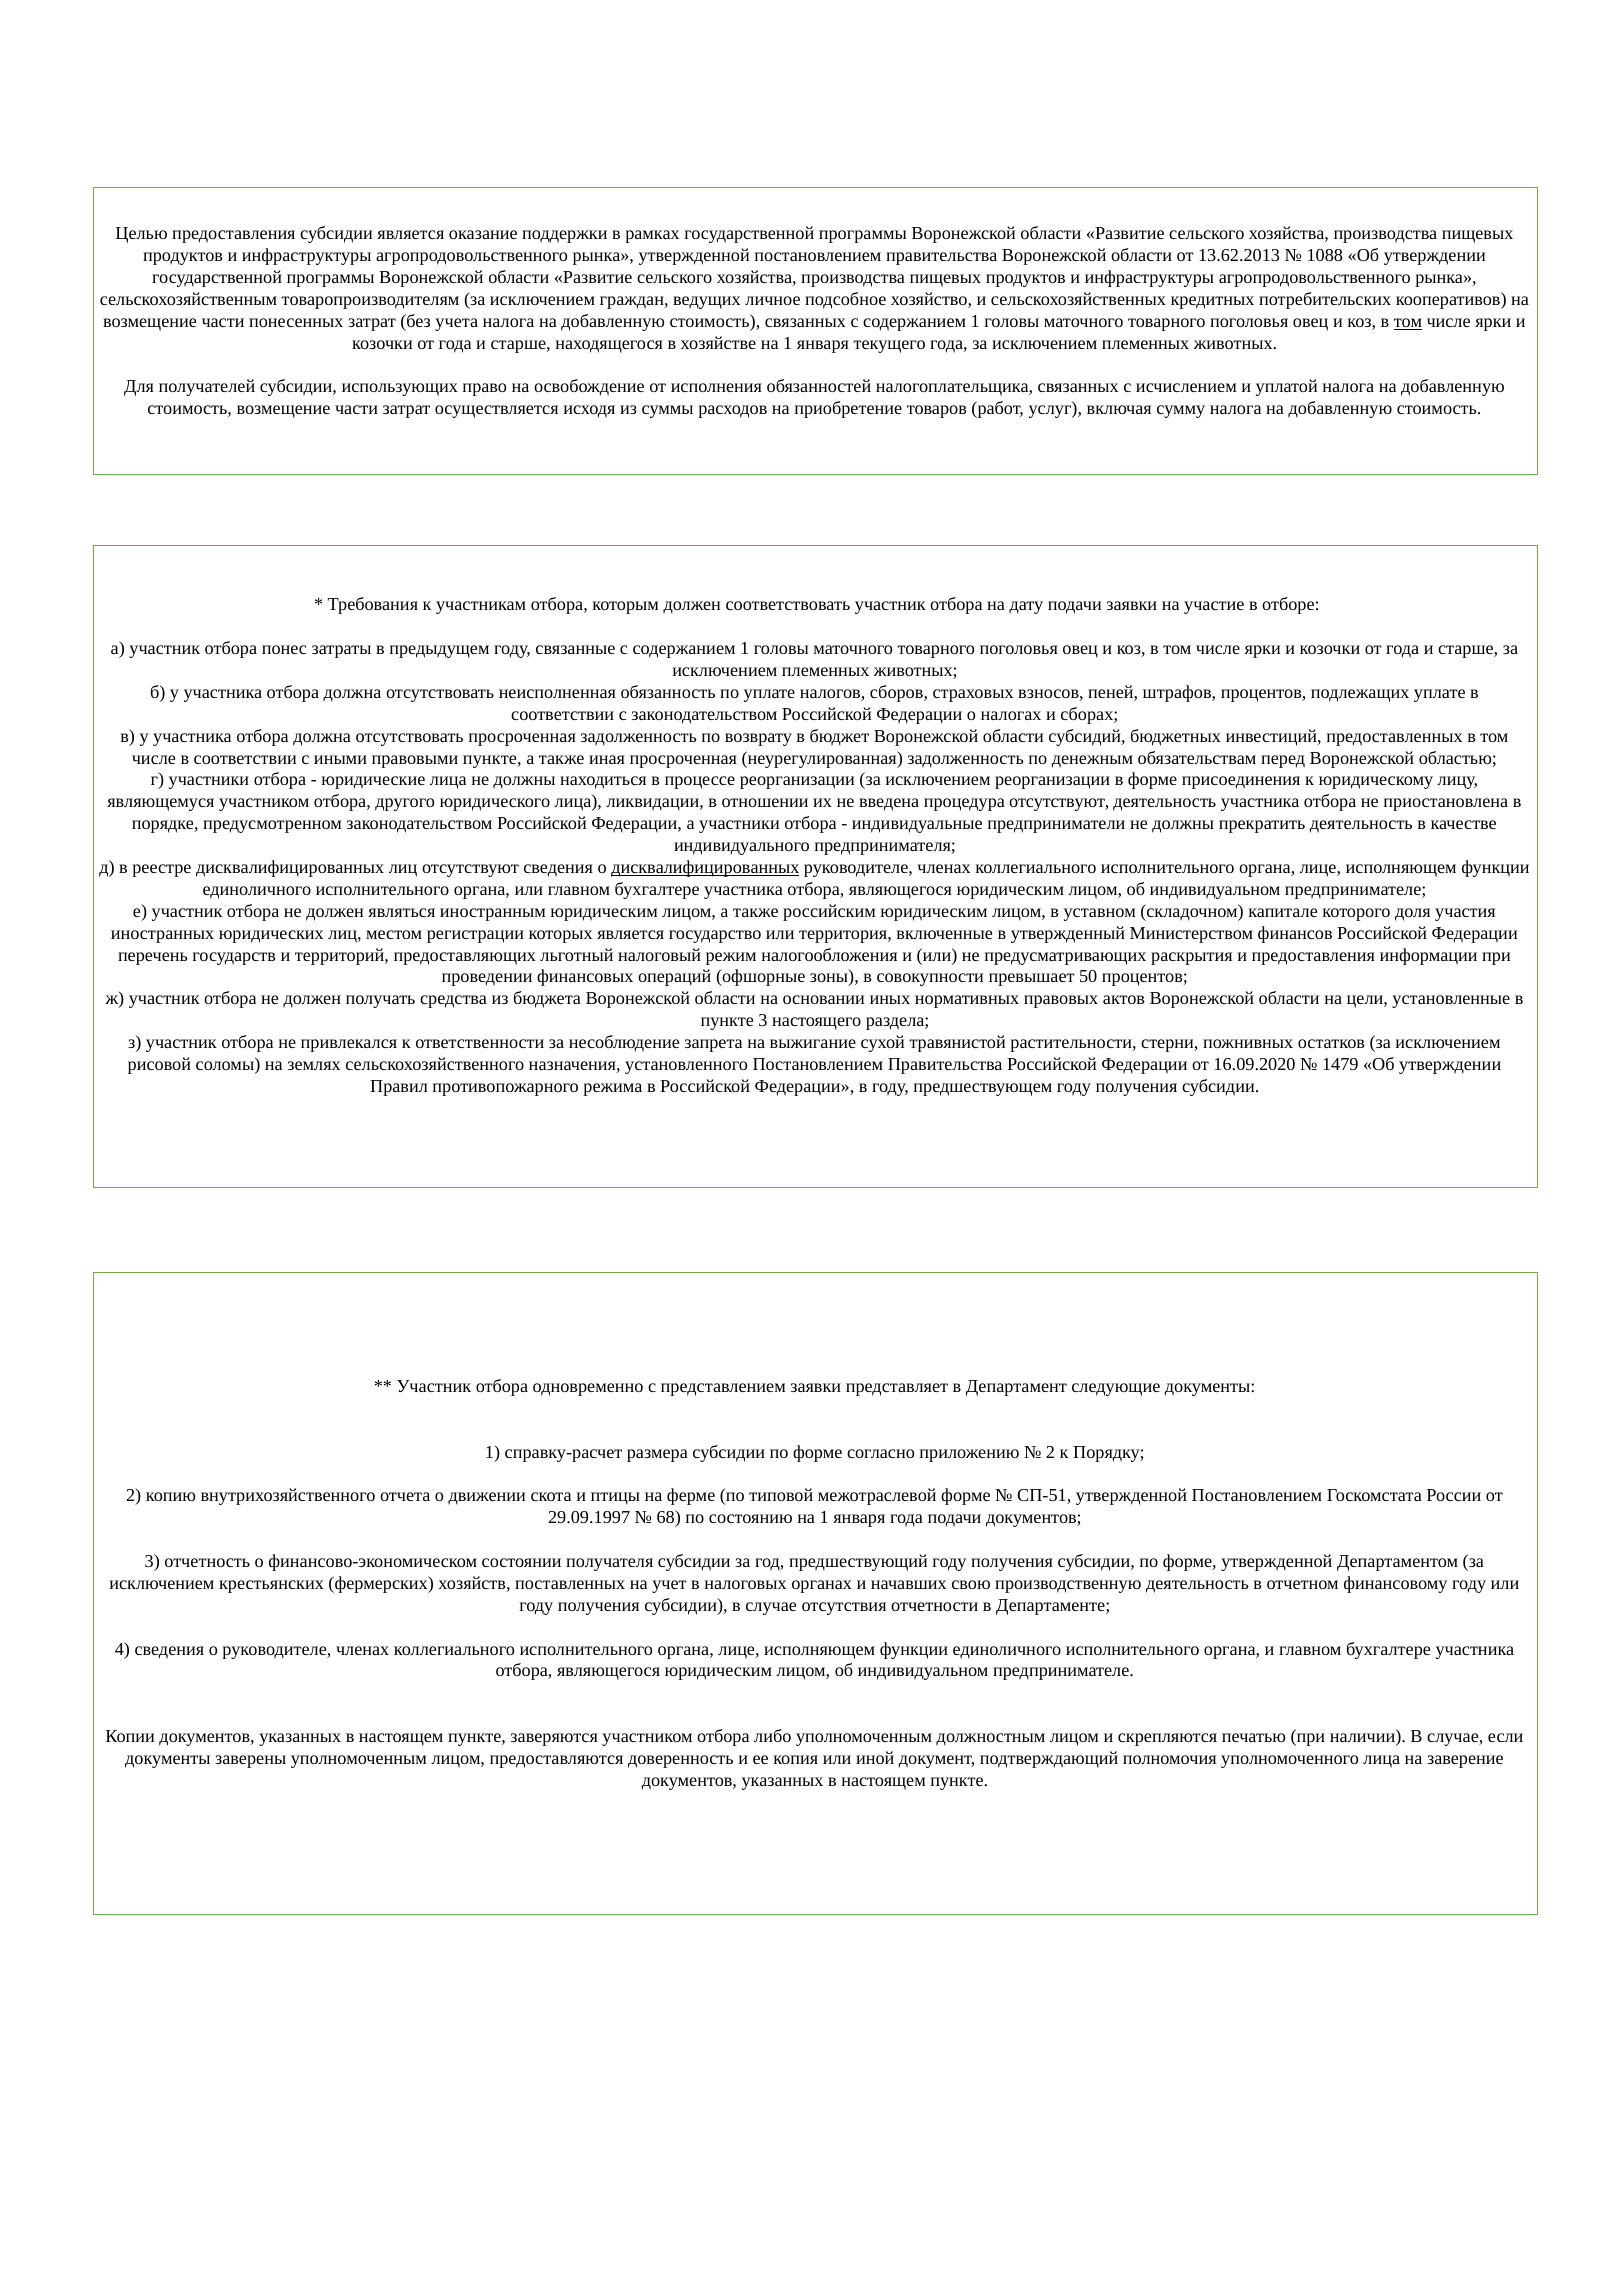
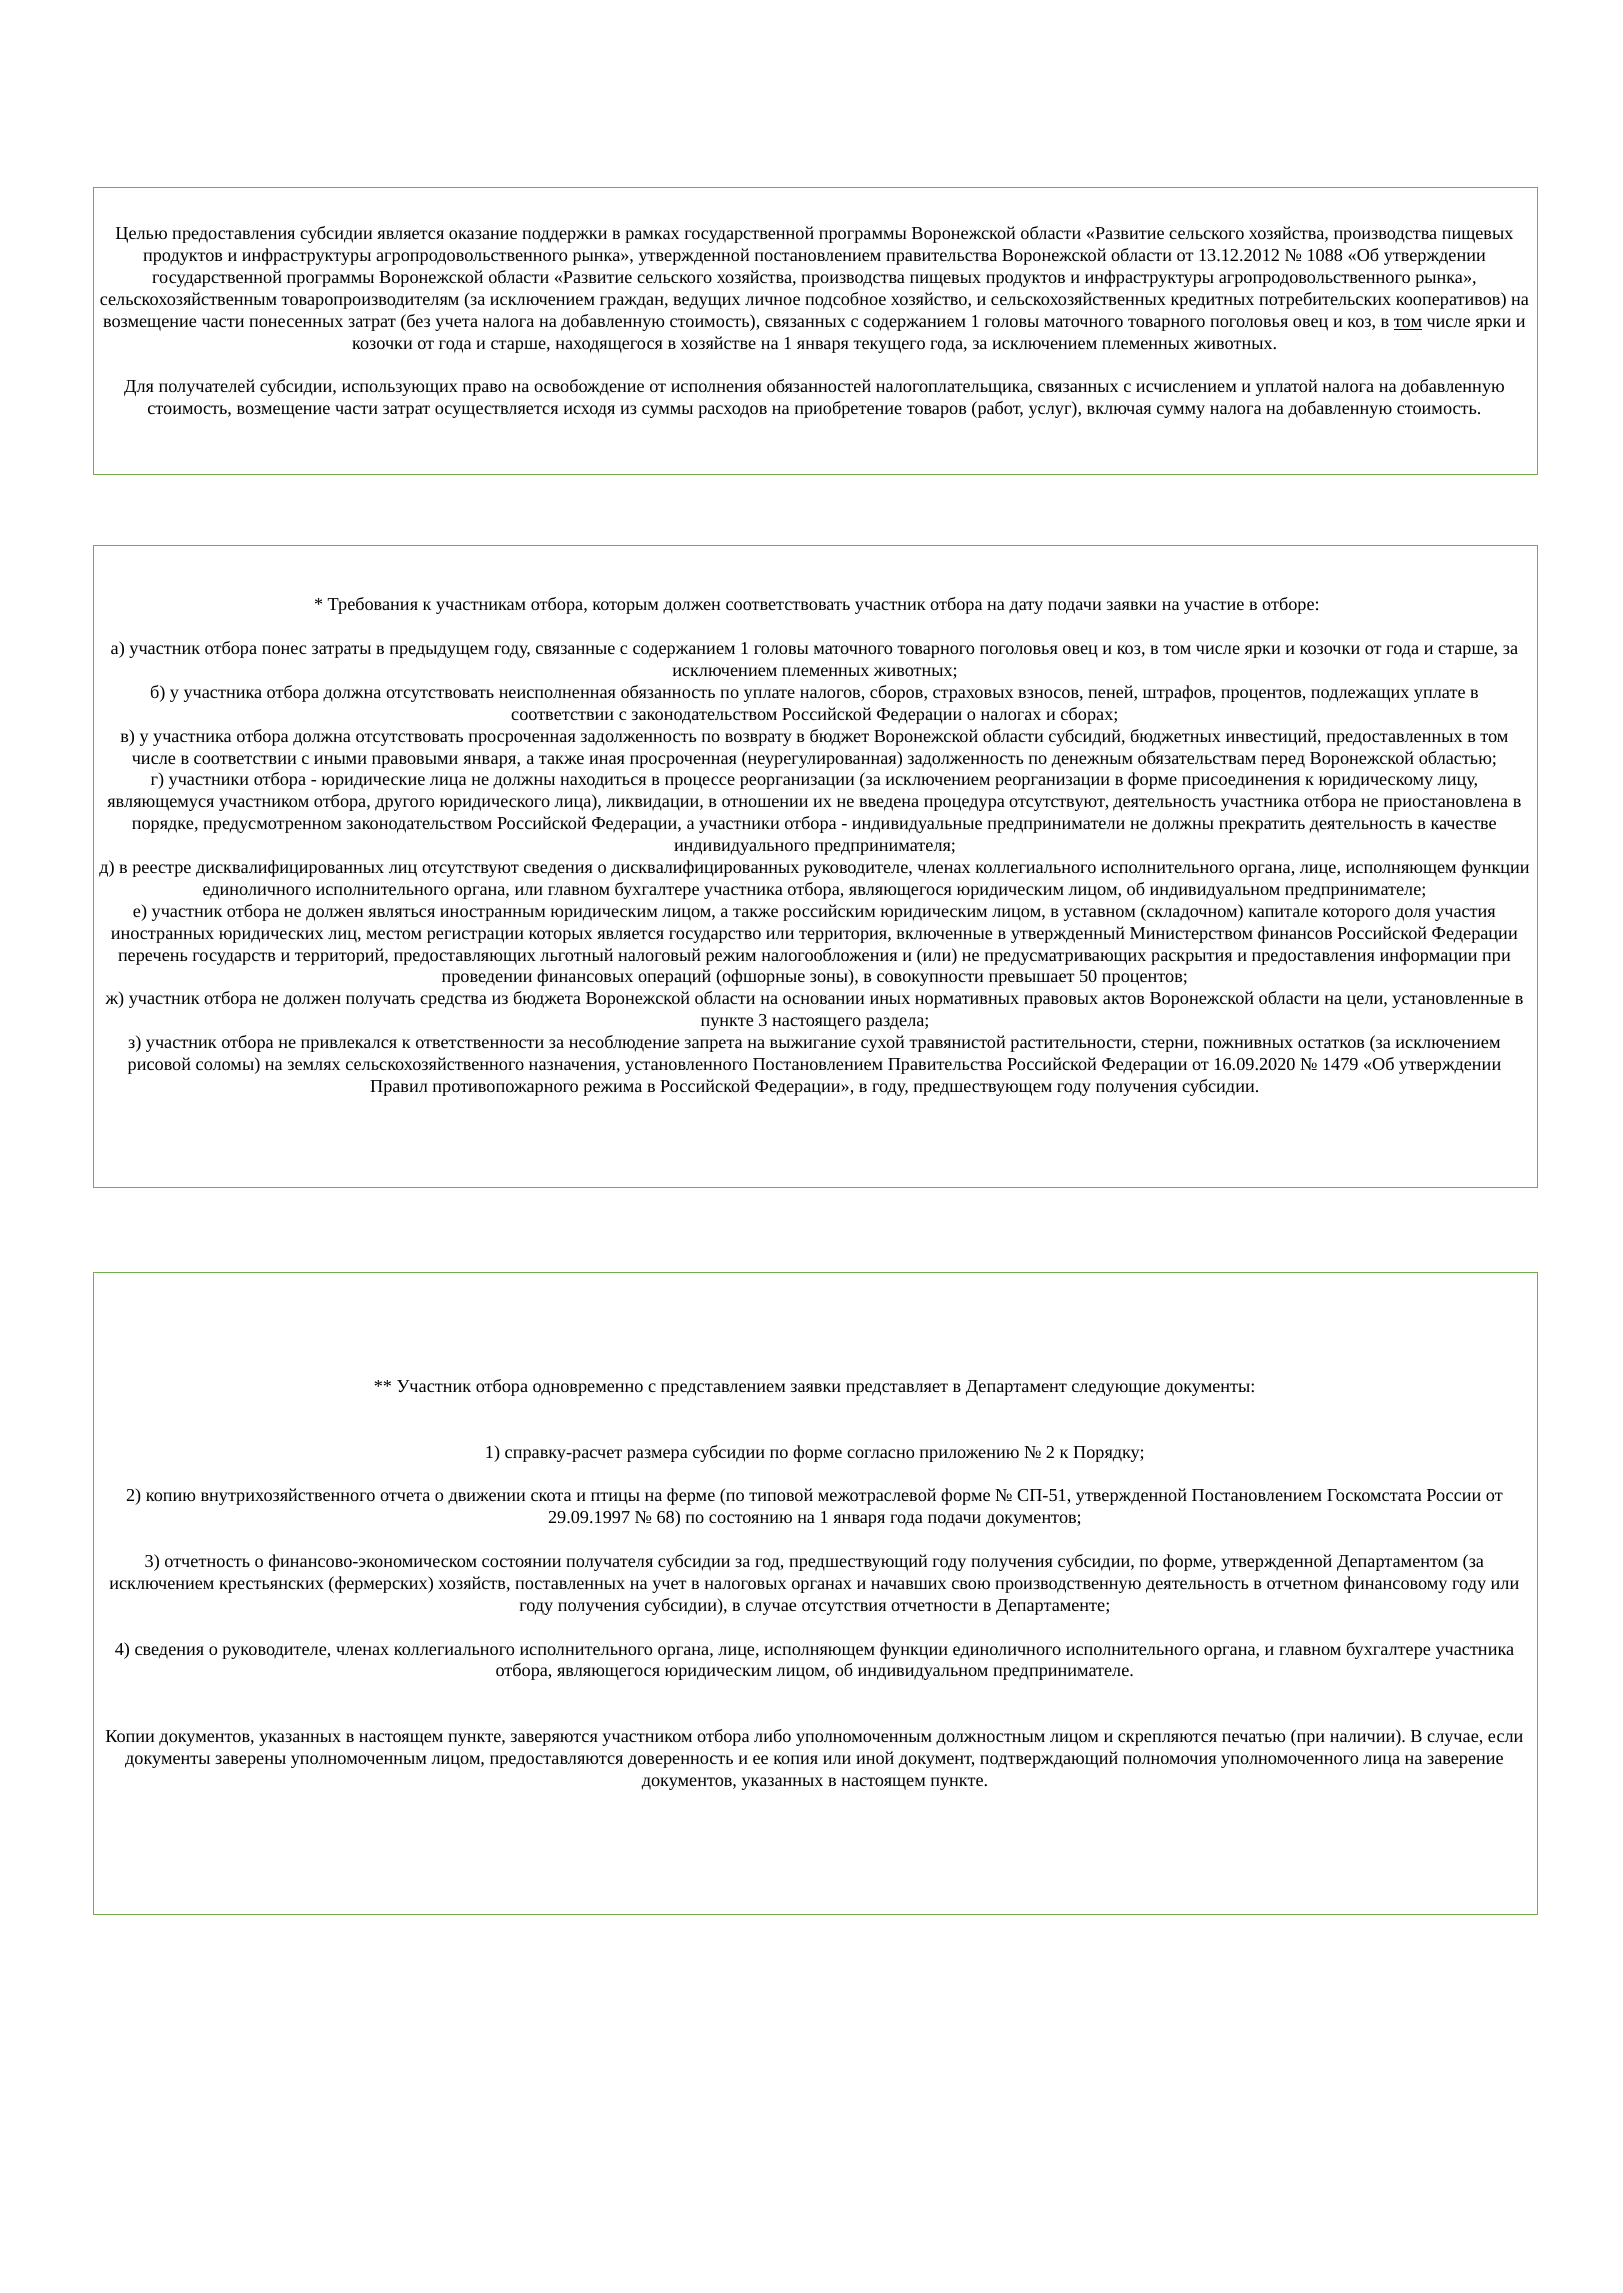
13.62.2013: 13.62.2013 -> 13.12.2012
правовыми пункте: пункте -> января
дисквалифицированных at (705, 868) underline: present -> none
